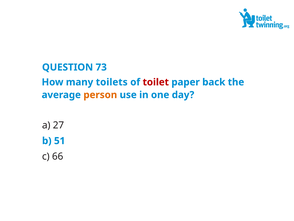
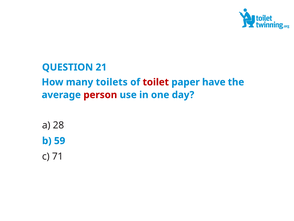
73: 73 -> 21
back: back -> have
person colour: orange -> red
27: 27 -> 28
51: 51 -> 59
66: 66 -> 71
